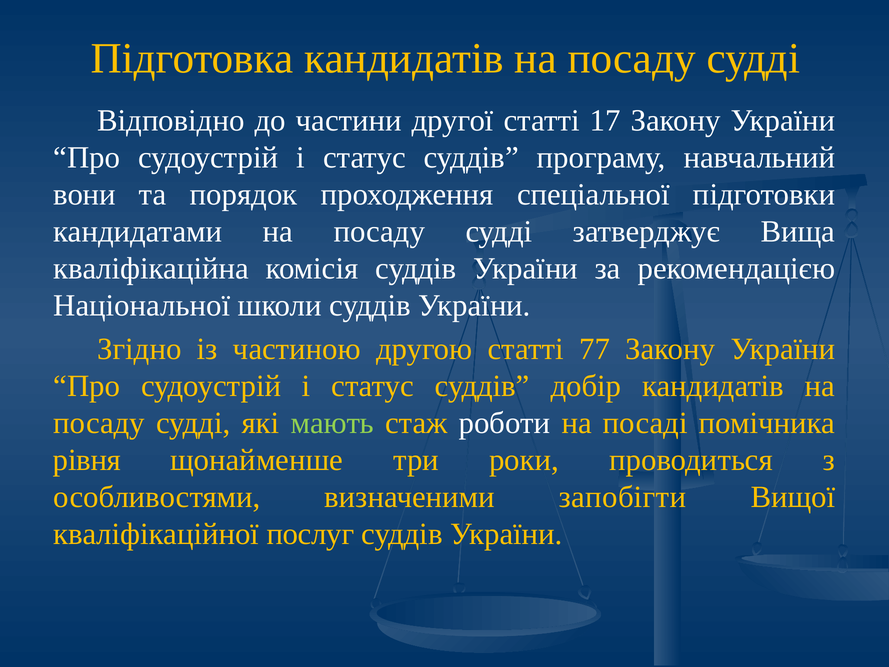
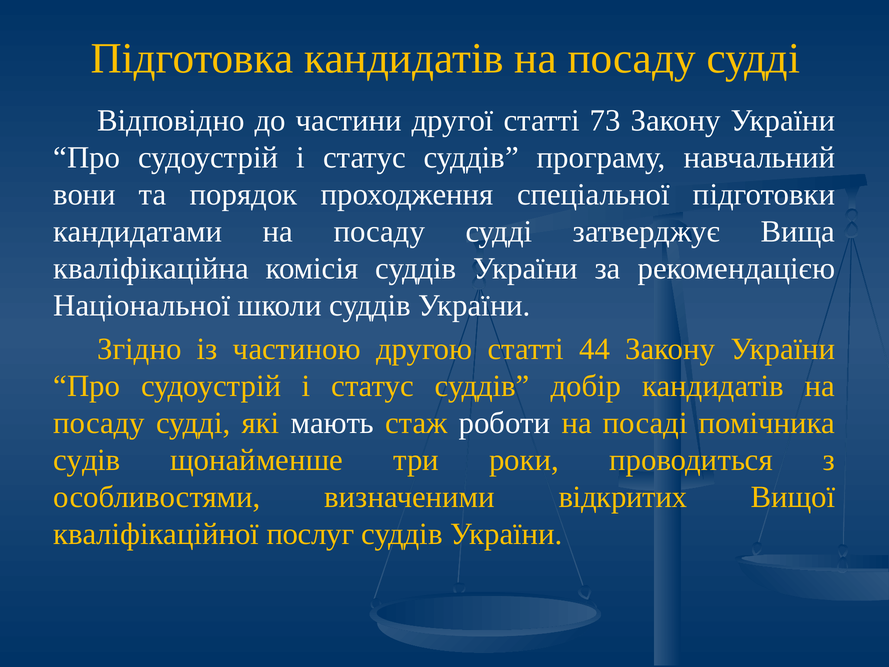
17: 17 -> 73
77: 77 -> 44
мають colour: light green -> white
рівня: рівня -> судів
запобігти: запобігти -> відкритих
